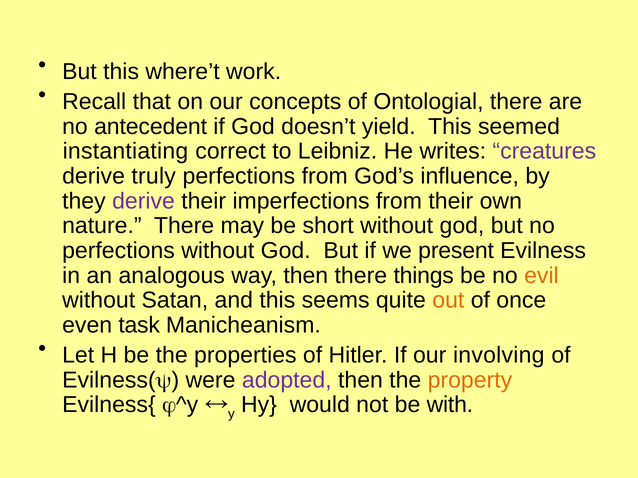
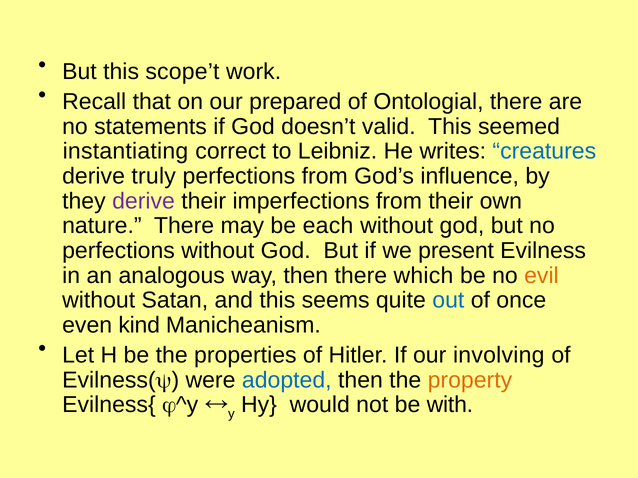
where’t: where’t -> scope’t
concepts: concepts -> prepared
antecedent: antecedent -> statements
yield: yield -> valid
creatures colour: purple -> blue
short: short -> each
things: things -> which
out colour: orange -> blue
task: task -> kind
adopted colour: purple -> blue
